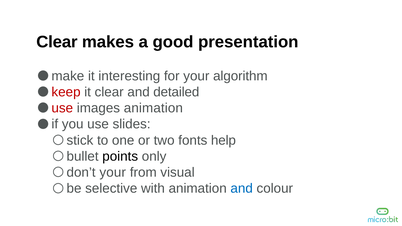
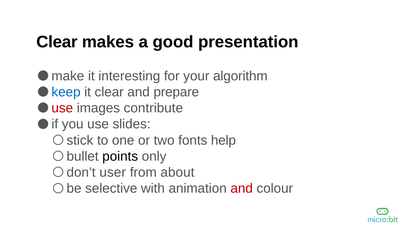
keep colour: red -> blue
detailed: detailed -> prepare
images animation: animation -> contribute
don’t your: your -> user
visual: visual -> about
and at (242, 189) colour: blue -> red
